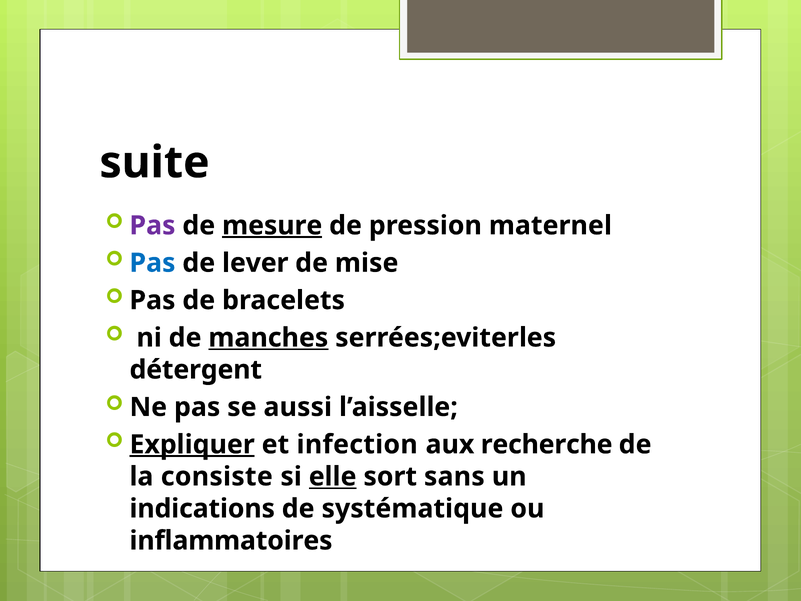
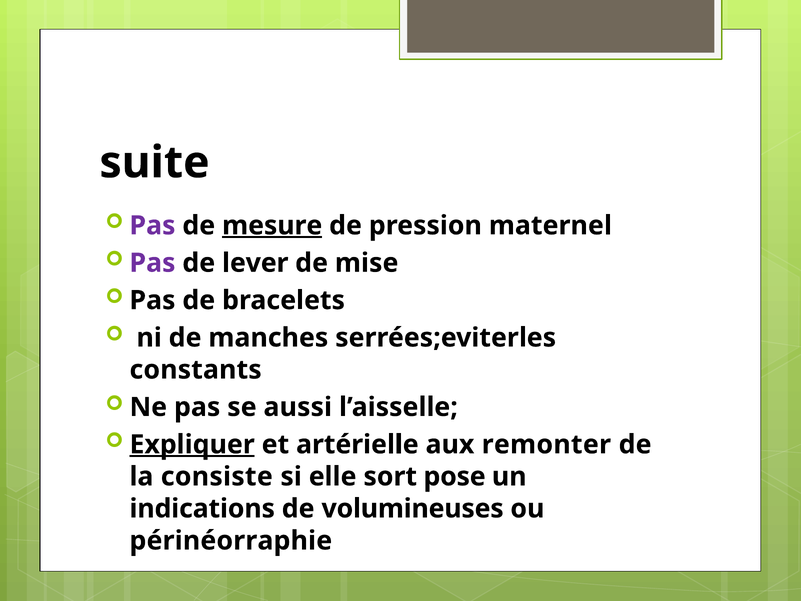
Pas at (152, 263) colour: blue -> purple
manches underline: present -> none
détergent: détergent -> constants
infection: infection -> artérielle
recherche: recherche -> remonter
elle underline: present -> none
sans: sans -> pose
systématique: systématique -> volumineuses
inflammatoires: inflammatoires -> périnéorraphie
